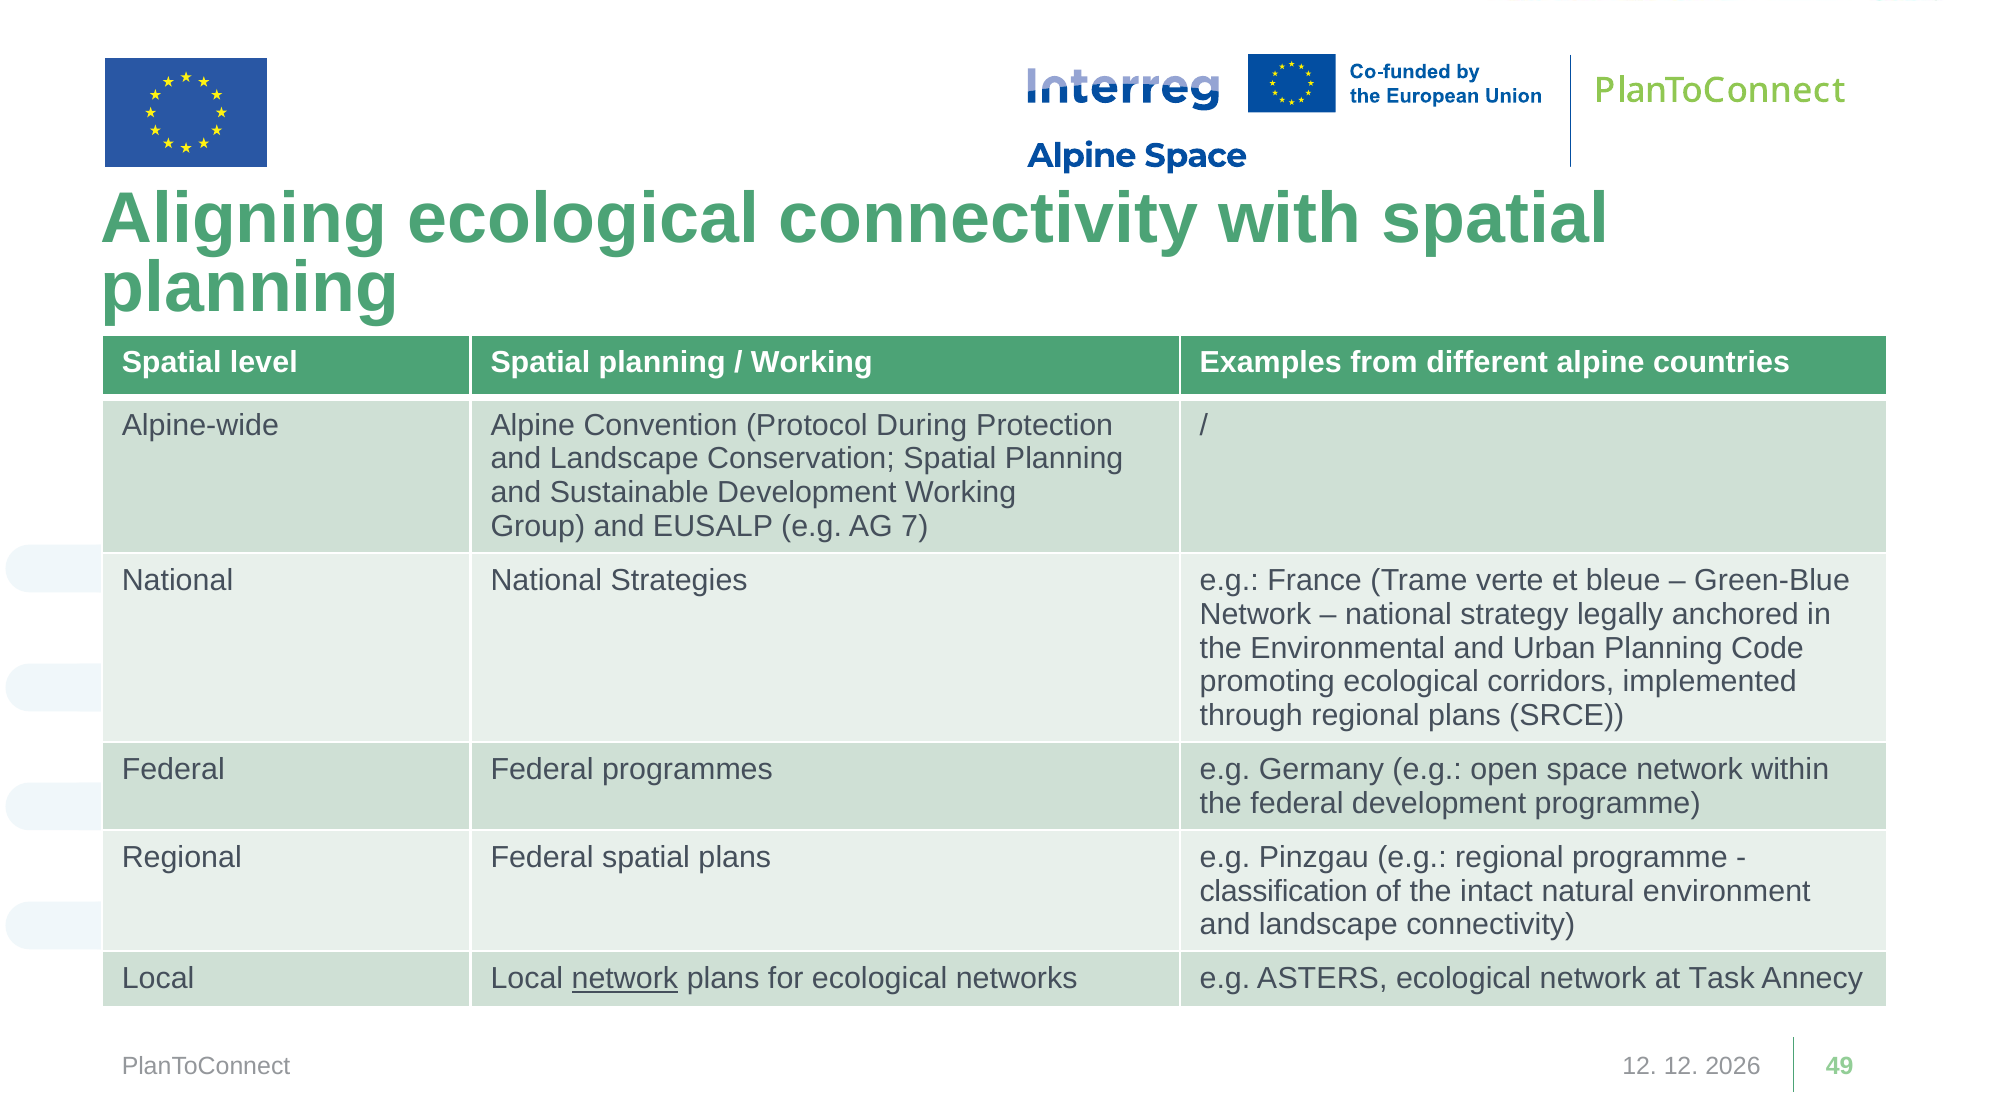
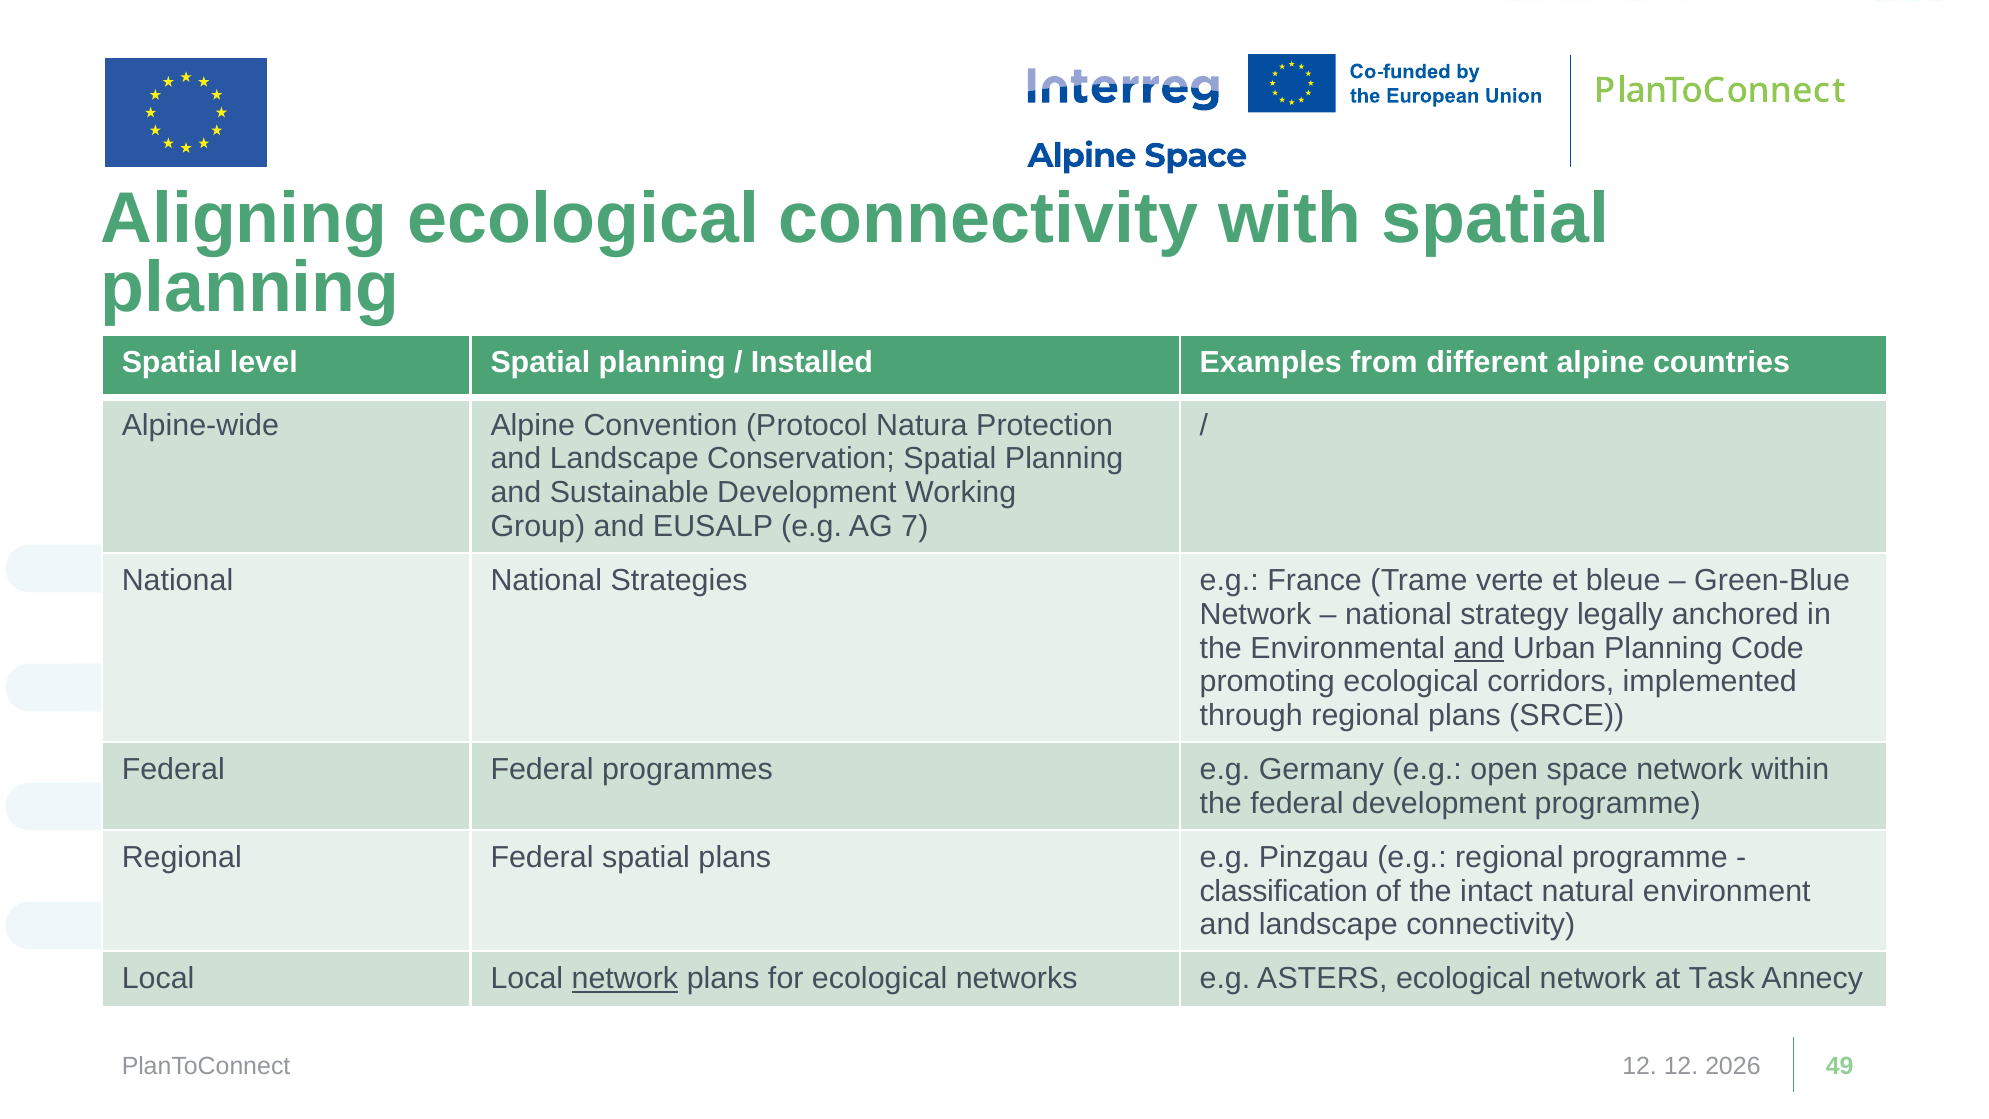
Working at (812, 362): Working -> Installed
During: During -> Natura
and at (1479, 648) underline: none -> present
